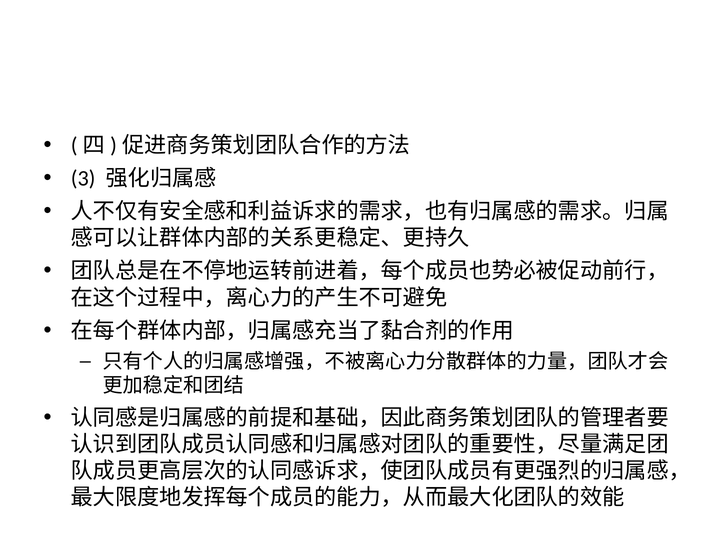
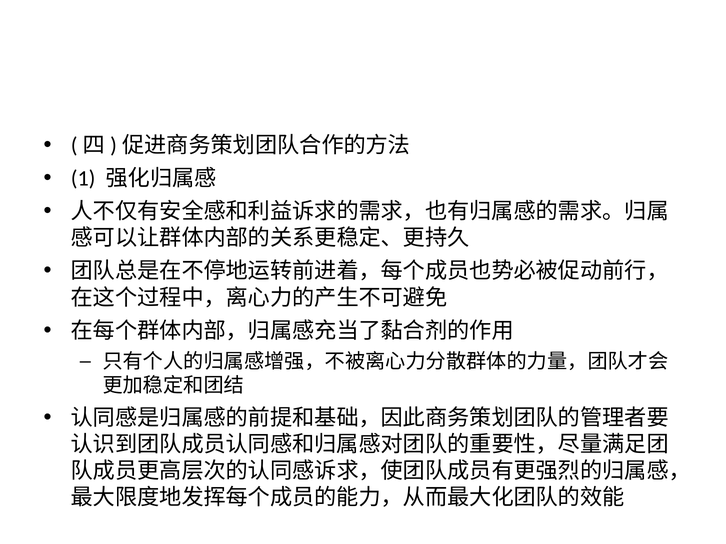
3: 3 -> 1
